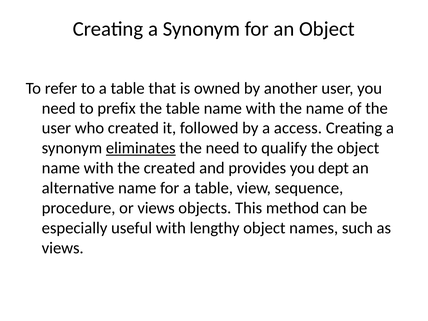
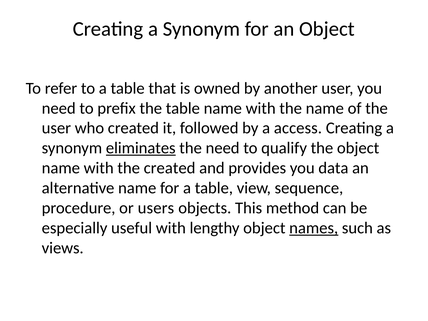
dept: dept -> data
or views: views -> users
names underline: none -> present
